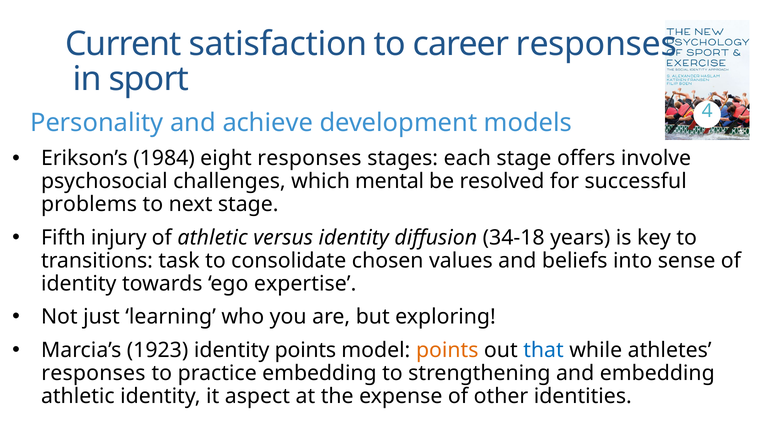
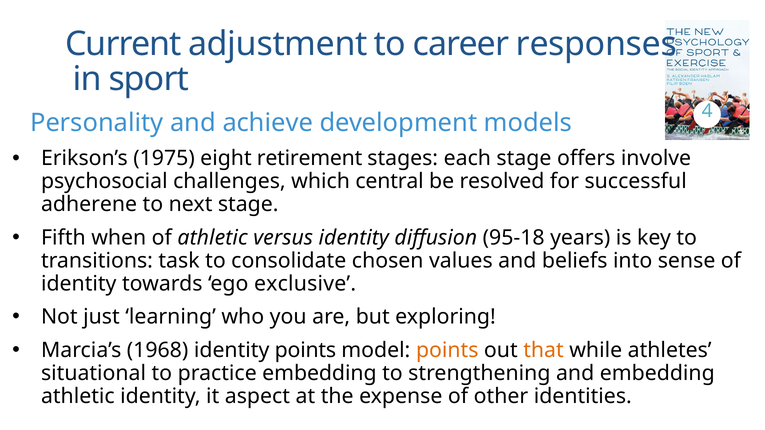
satisfaction: satisfaction -> adjustment
1984: 1984 -> 1975
eight responses: responses -> retirement
mental: mental -> central
problems: problems -> adherene
injury: injury -> when
34-18: 34-18 -> 95-18
expertise: expertise -> exclusive
1923: 1923 -> 1968
that colour: blue -> orange
responses at (93, 373): responses -> situational
